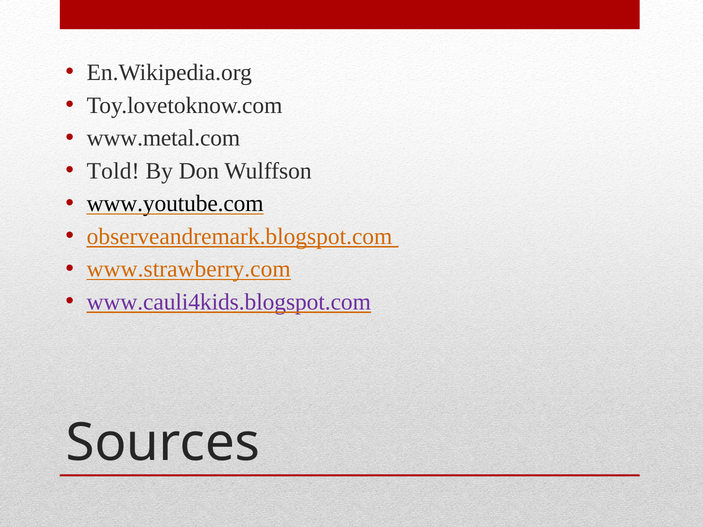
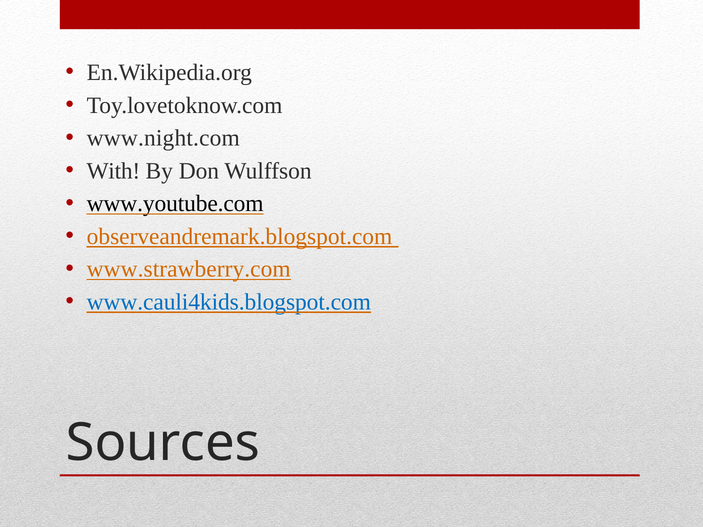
www.metal.com: www.metal.com -> www.night.com
Told: Told -> With
www.cauli4kids.blogspot.com colour: purple -> blue
